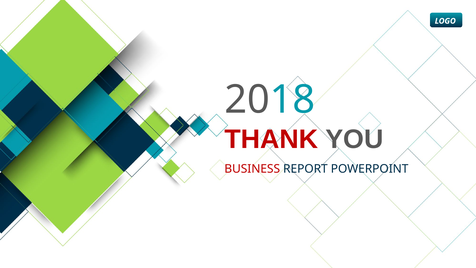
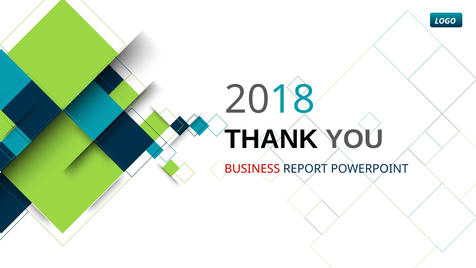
THANK colour: red -> black
